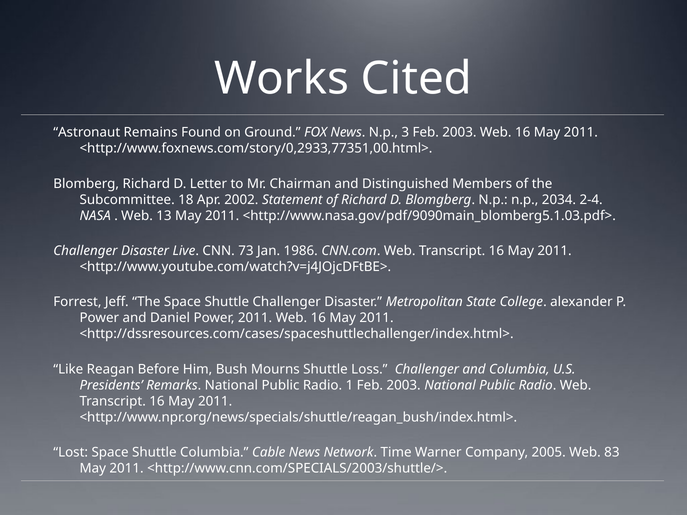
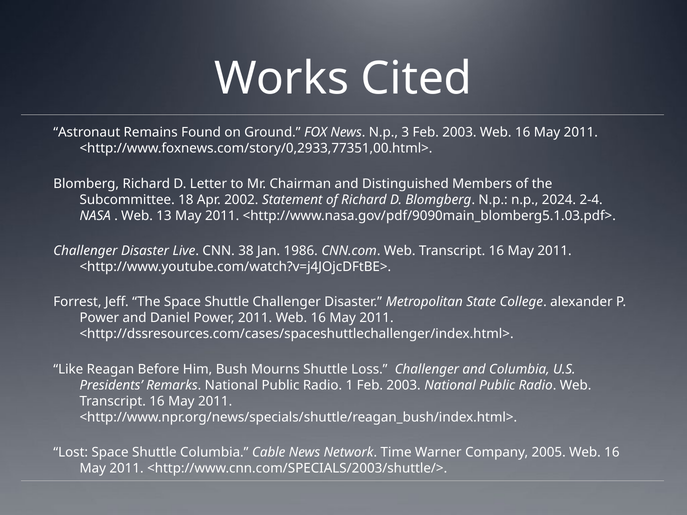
2034: 2034 -> 2024
73: 73 -> 38
2005 Web 83: 83 -> 16
